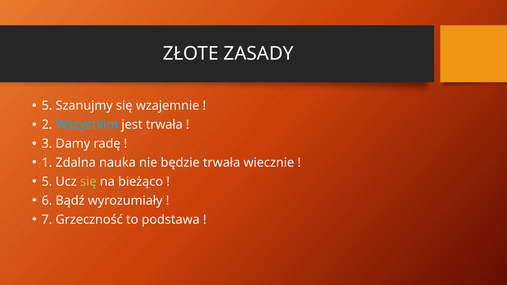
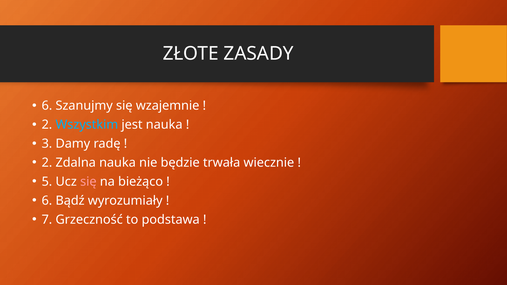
5 at (47, 106): 5 -> 6
jest trwała: trwała -> nauka
1 at (47, 163): 1 -> 2
się at (88, 182) colour: light green -> pink
